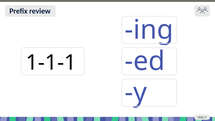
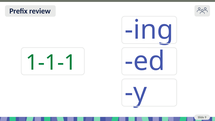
1-1-1 colour: black -> green
